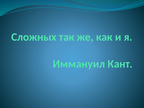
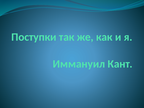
Сложных: Сложных -> Поступки
